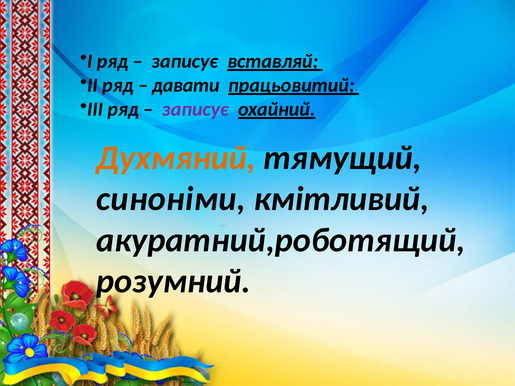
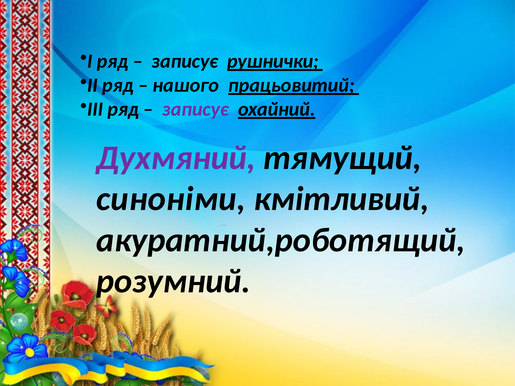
вставляй: вставляй -> рушнички
давати: давати -> нашого
Духмяний colour: orange -> purple
